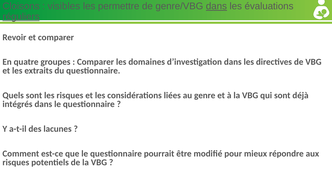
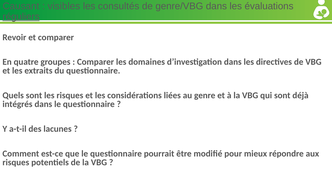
Cloisons: Cloisons -> Causant
permettre: permettre -> consultés
dans at (216, 6) underline: present -> none
